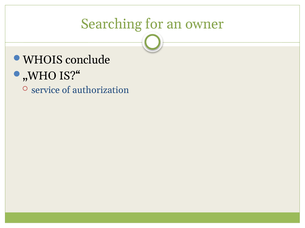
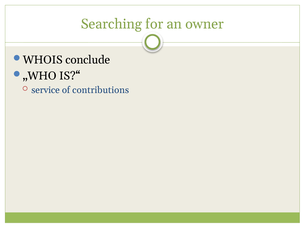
authorization: authorization -> contributions
